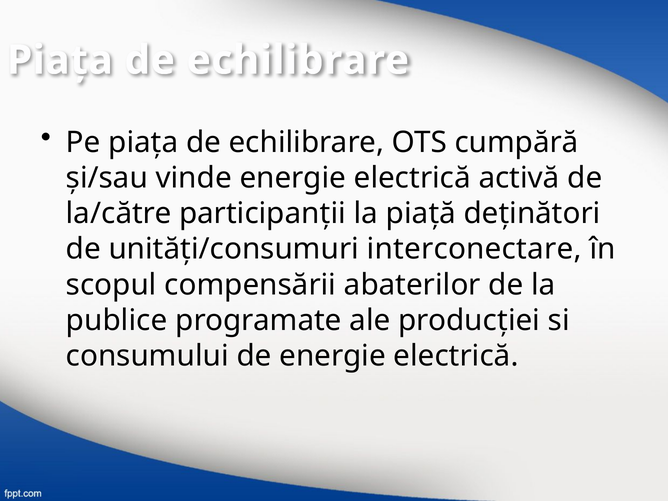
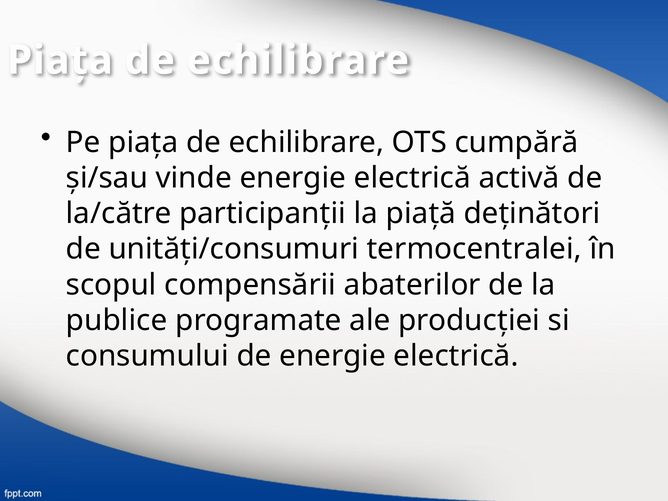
interconectare: interconectare -> termocentralei
